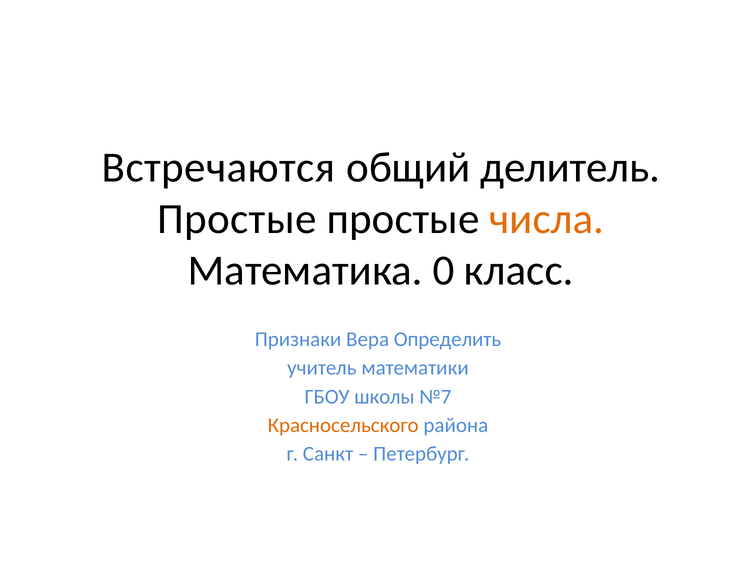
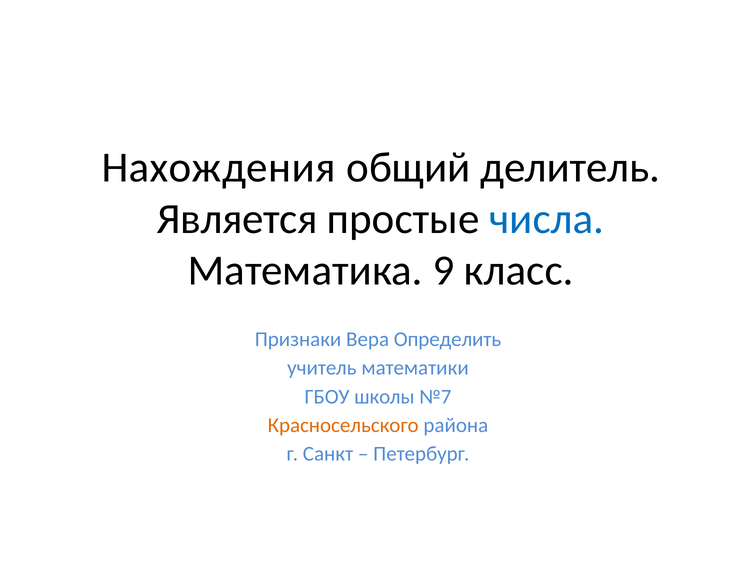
Встречаются: Встречаются -> Нахождения
Простые at (237, 219): Простые -> Является
числа colour: orange -> blue
0: 0 -> 9
